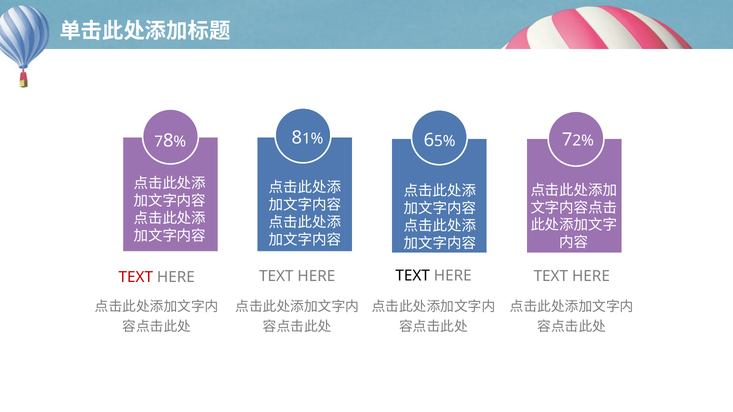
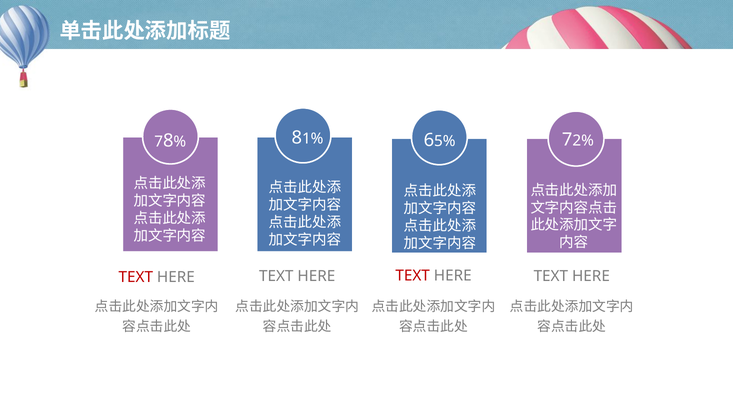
TEXT at (413, 276) colour: black -> red
